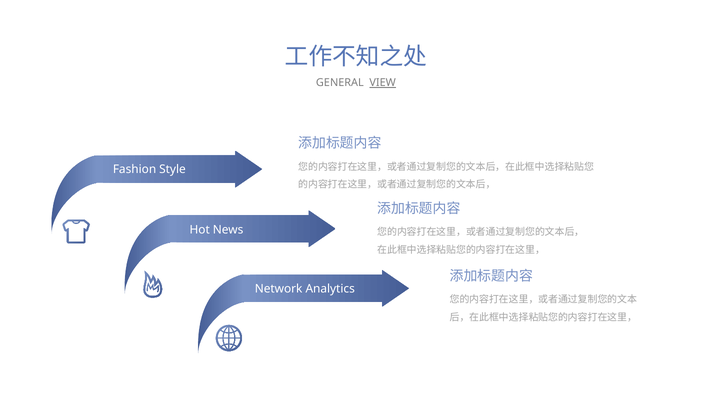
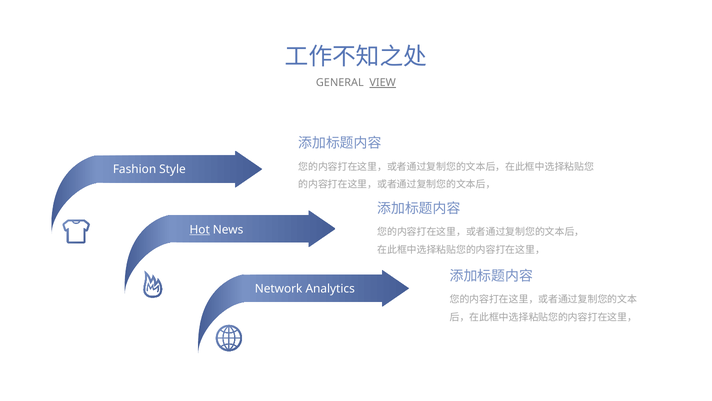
Hot underline: none -> present
